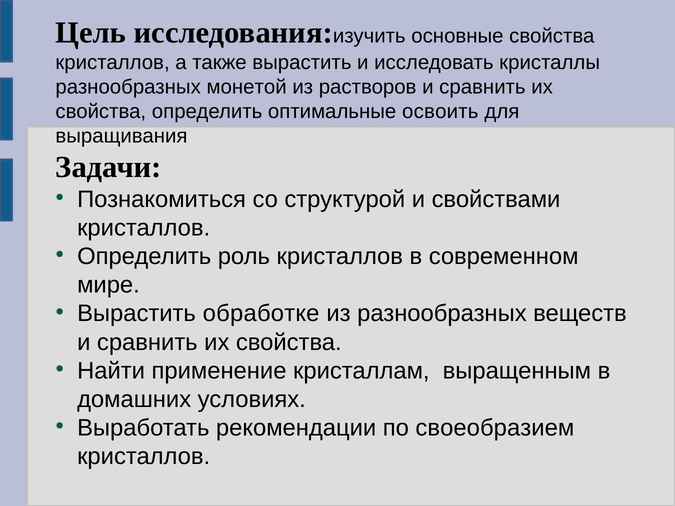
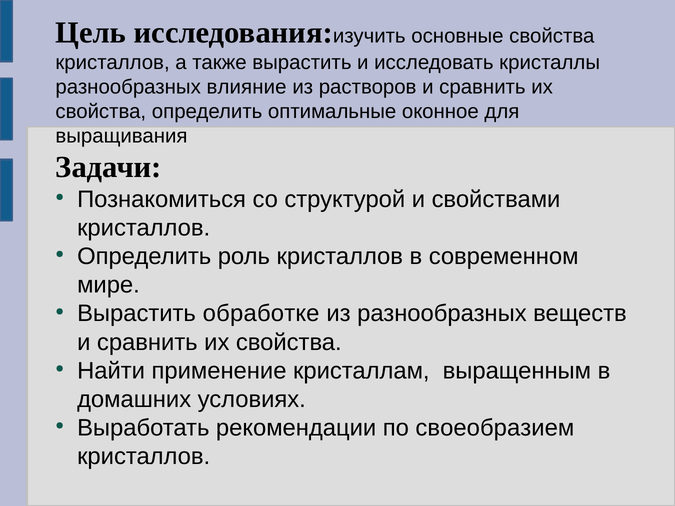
монетой: монетой -> влияние
освоить: освоить -> оконное
